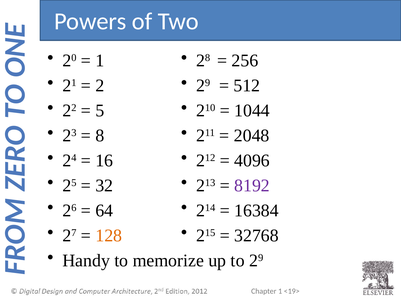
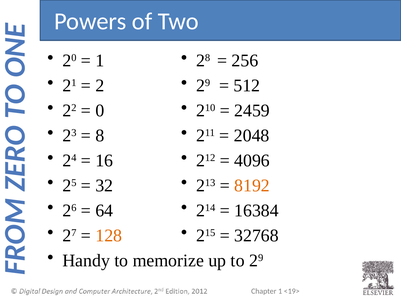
5: 5 -> 0
1044: 1044 -> 2459
8192 colour: purple -> orange
